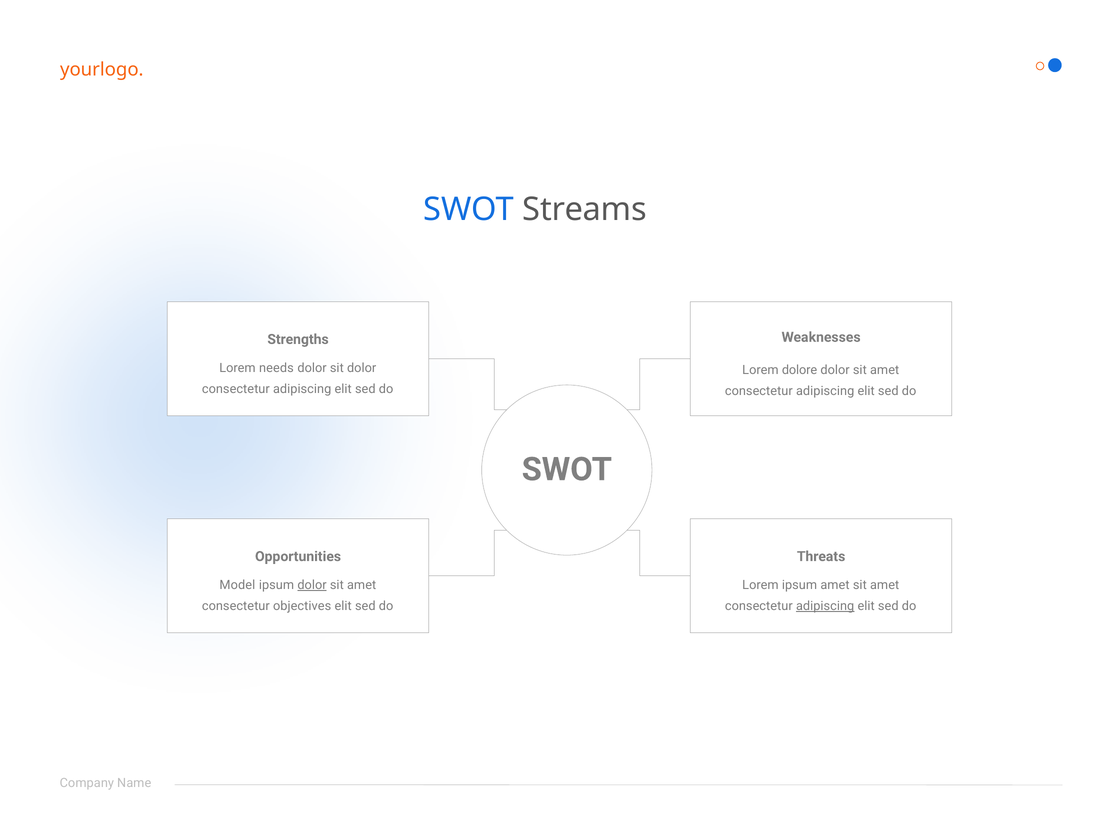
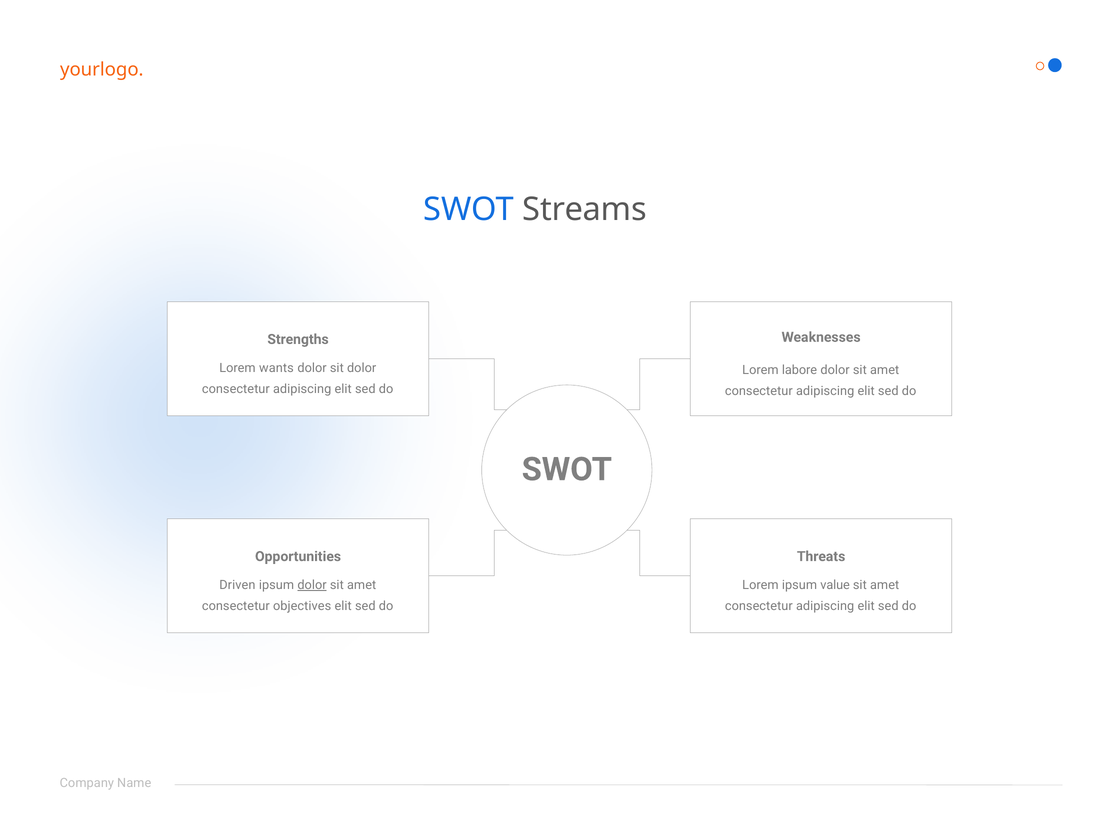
needs: needs -> wants
dolore: dolore -> labore
Model: Model -> Driven
ipsum amet: amet -> value
adipiscing at (825, 606) underline: present -> none
